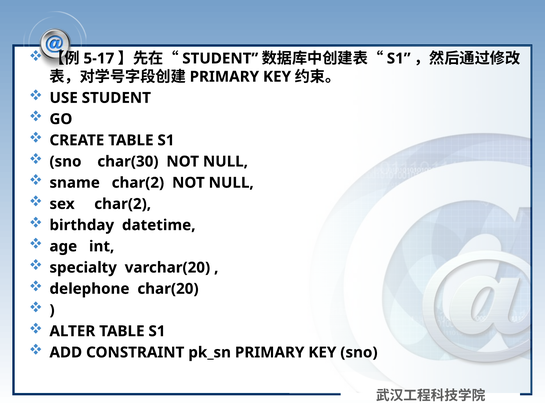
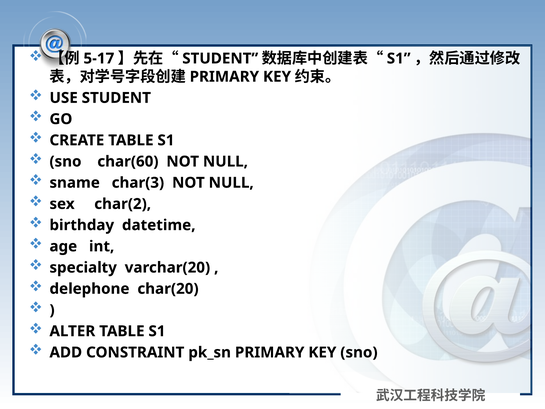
char(30: char(30 -> char(60
sname char(2: char(2 -> char(3
